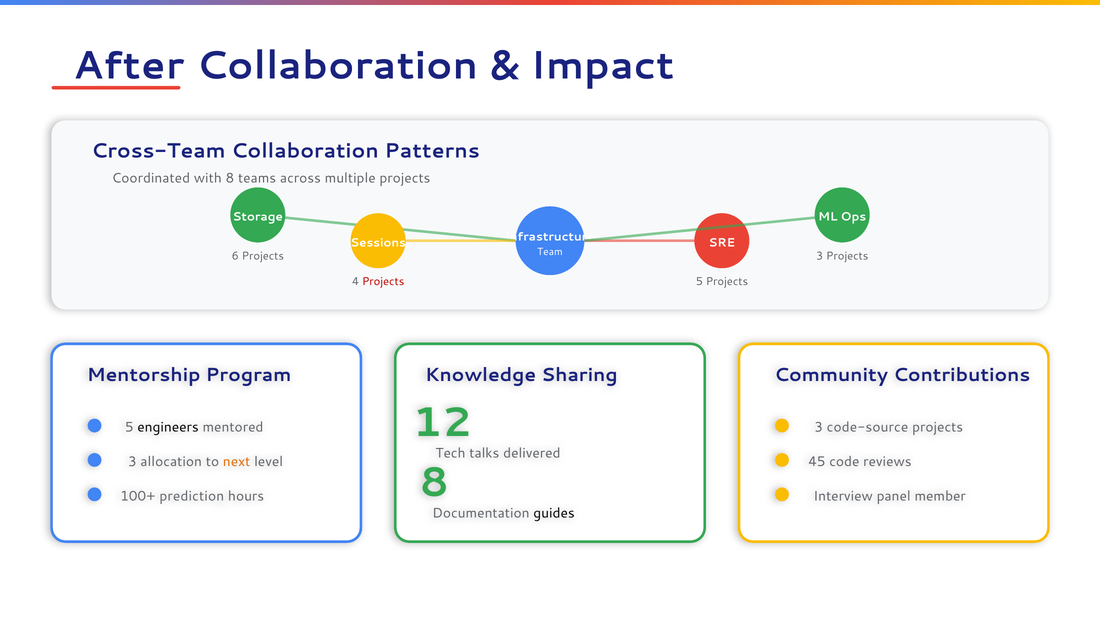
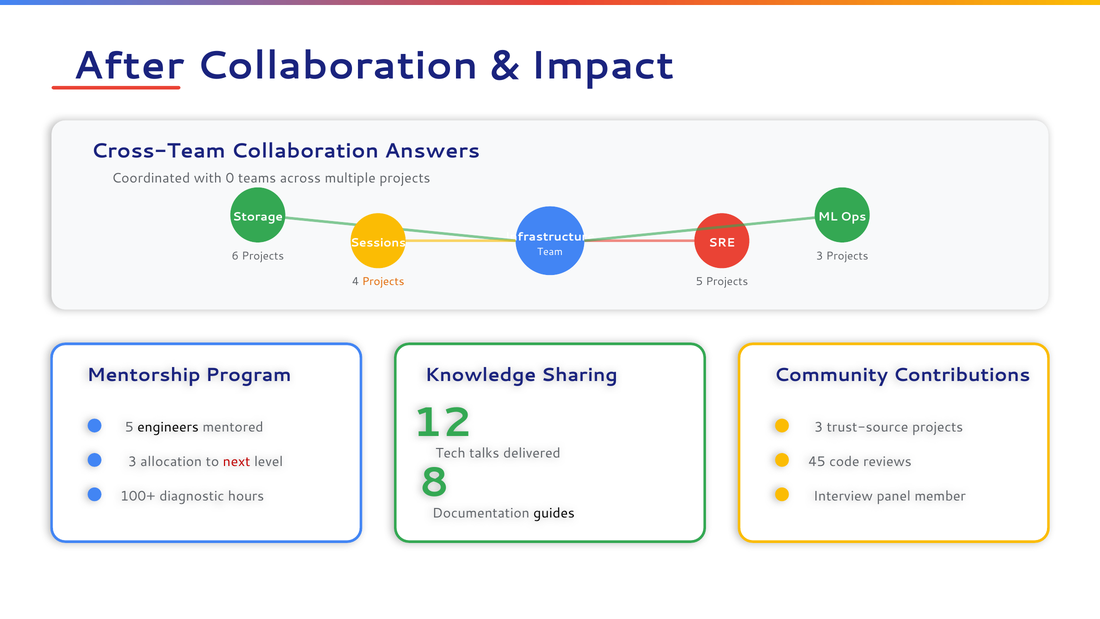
Patterns: Patterns -> Answers
with 8: 8 -> 0
Projects at (383, 282) colour: red -> orange
code-source: code-source -> trust-source
next colour: orange -> red
prediction: prediction -> diagnostic
